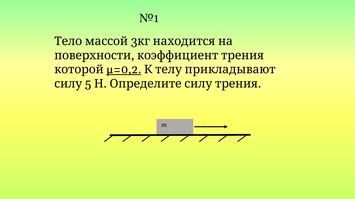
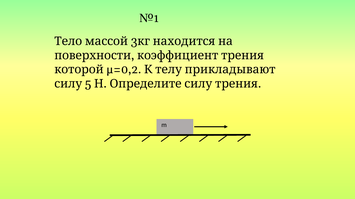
μ=0,2 underline: present -> none
